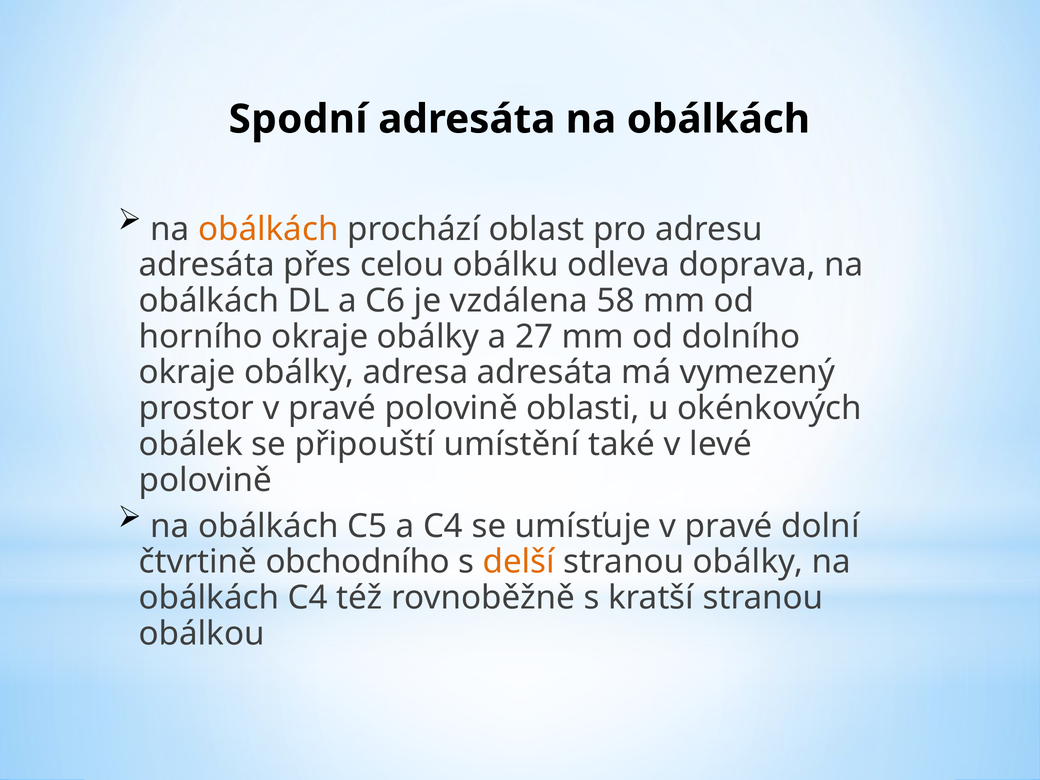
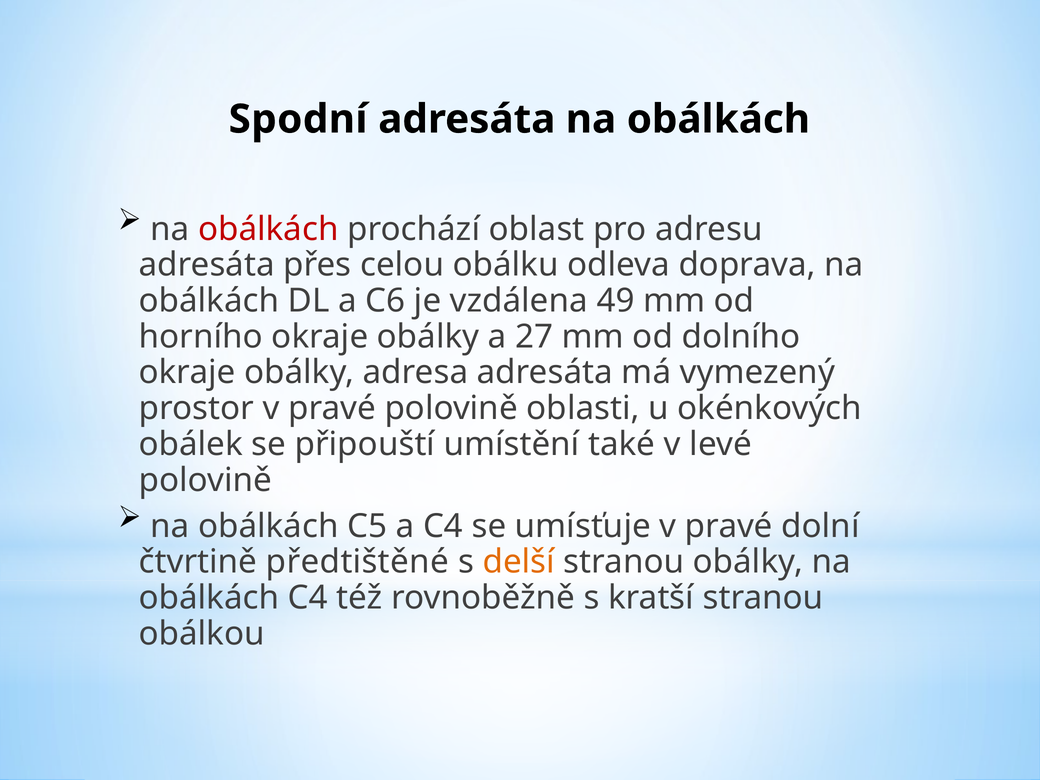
obálkách at (268, 229) colour: orange -> red
58: 58 -> 49
obchodního: obchodního -> předtištěné
